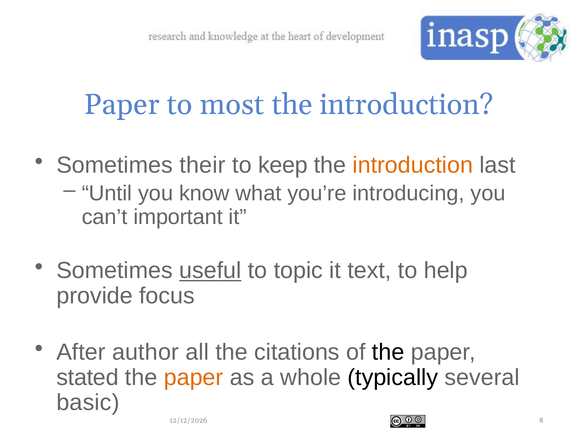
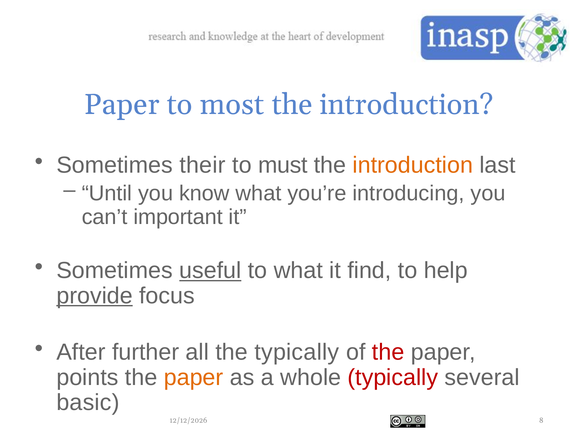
keep: keep -> must
to topic: topic -> what
text: text -> find
provide underline: none -> present
author: author -> further
the citations: citations -> typically
the at (388, 353) colour: black -> red
stated: stated -> points
typically at (393, 378) colour: black -> red
